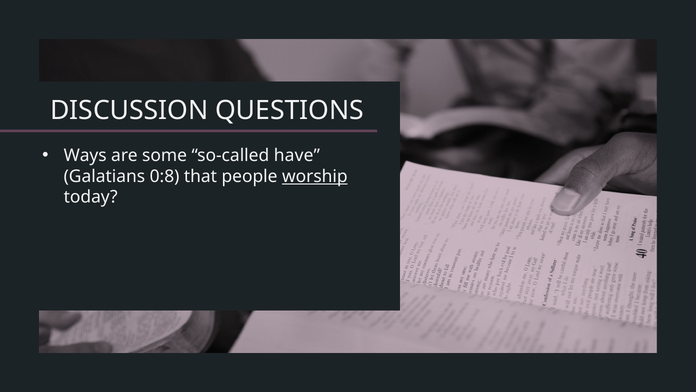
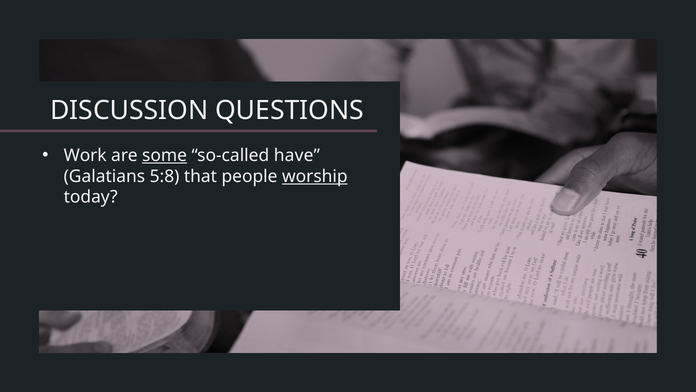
Ways: Ways -> Work
some underline: none -> present
0:8: 0:8 -> 5:8
